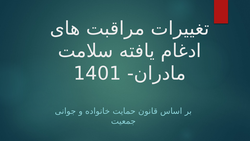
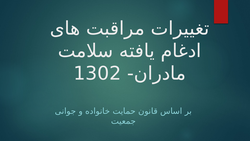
1401: 1401 -> 1302
